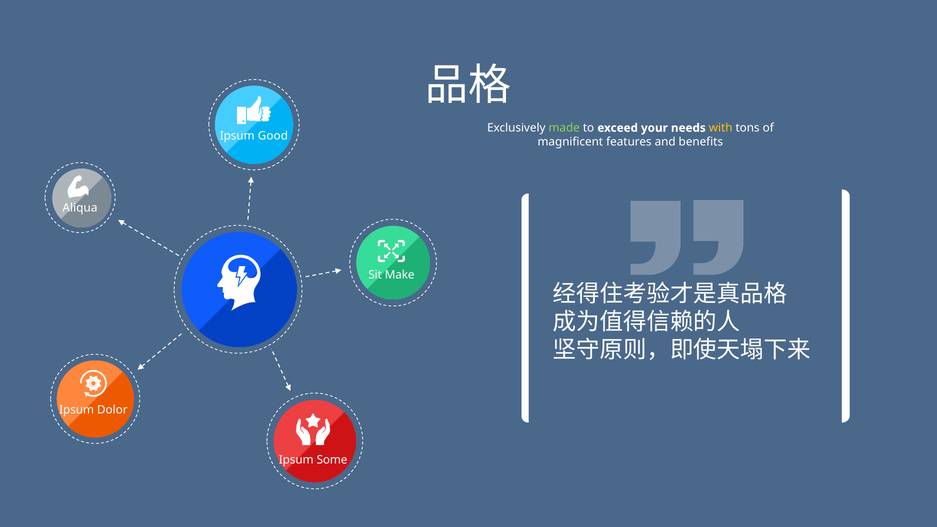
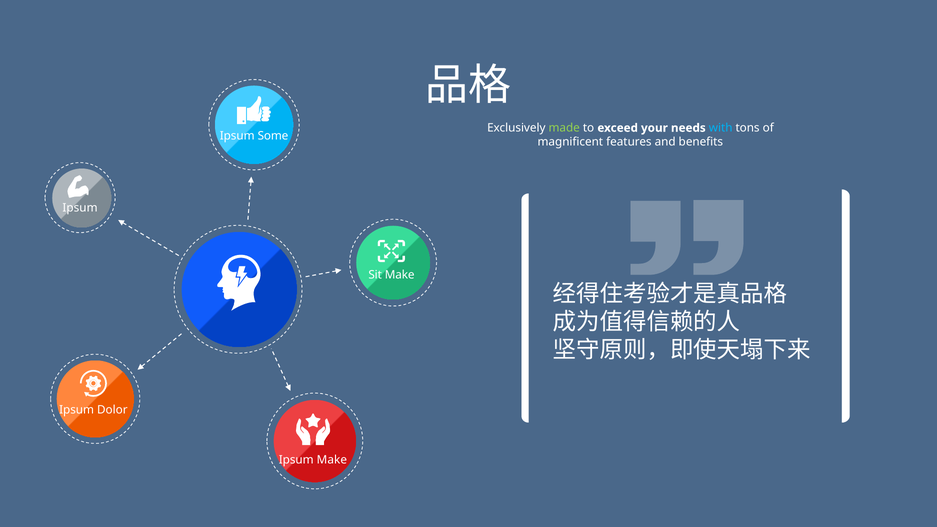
with colour: yellow -> light blue
Good: Good -> Some
Aliqua at (80, 208): Aliqua -> Ipsum
Ipsum Some: Some -> Make
